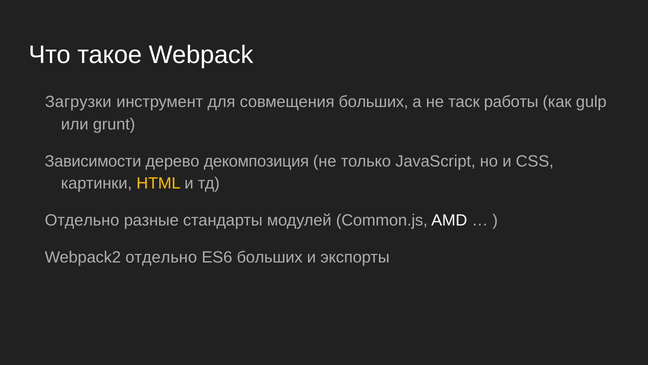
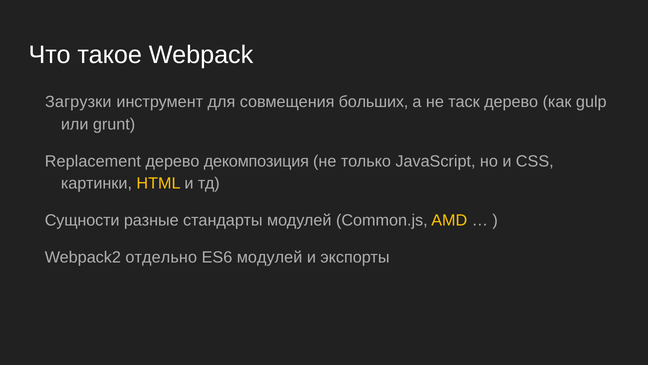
таск работы: работы -> дерево
Зависимости: Зависимости -> Replacement
Отдельно at (82, 220): Отдельно -> Сущности
AMD colour: white -> yellow
ES6 больших: больших -> модулей
